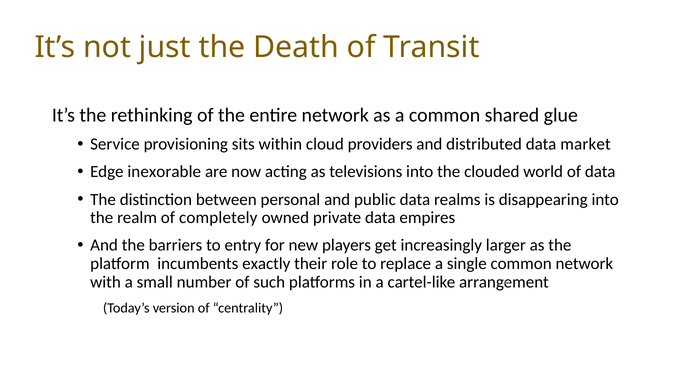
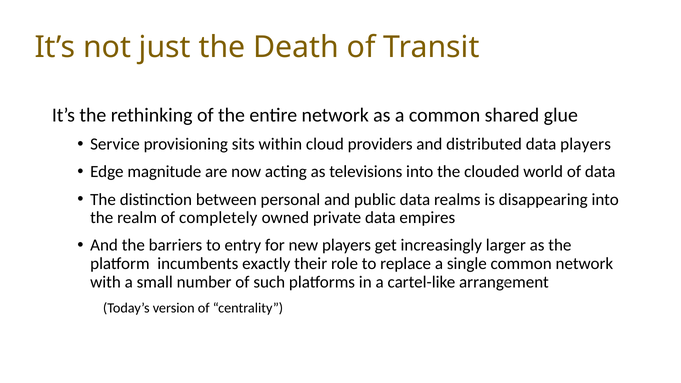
data market: market -> players
inexorable: inexorable -> magnitude
